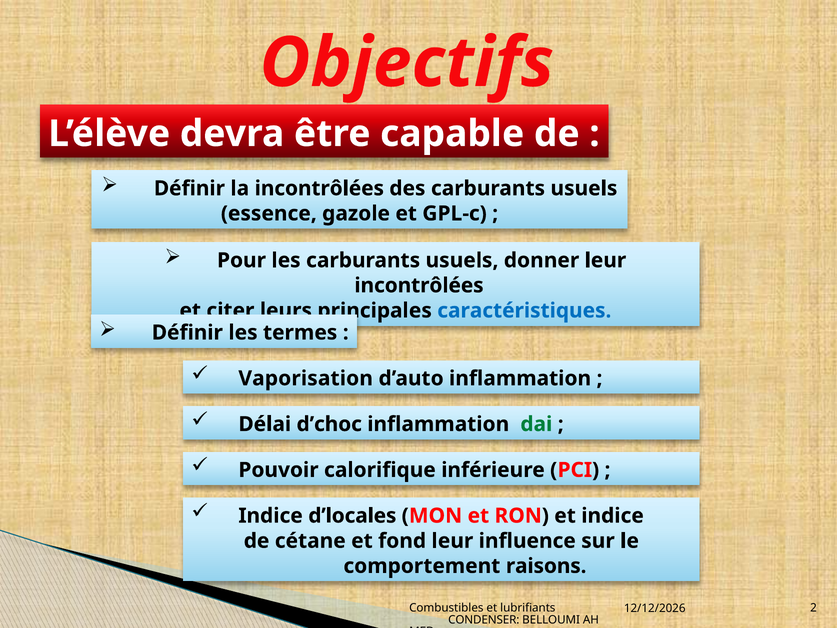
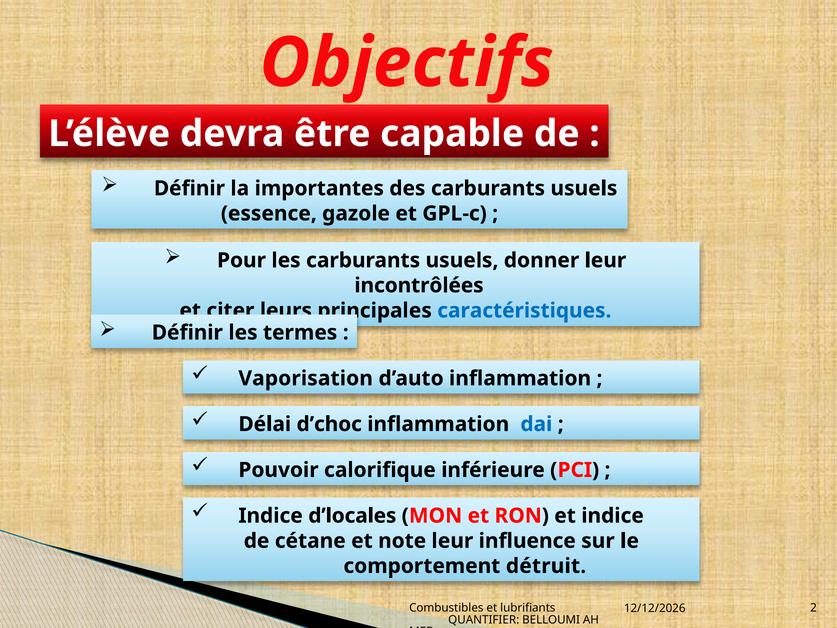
la incontrôlées: incontrôlées -> importantes
dai colour: green -> blue
fond: fond -> note
raisons: raisons -> détruit
CONDENSER: CONDENSER -> QUANTIFIER
